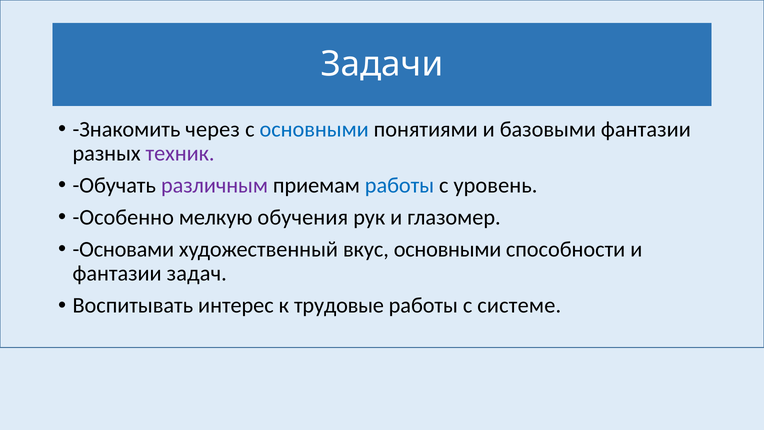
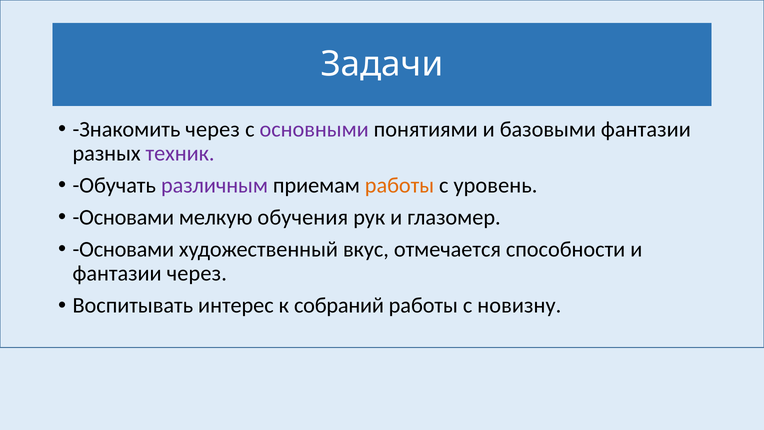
основными at (314, 129) colour: blue -> purple
работы at (399, 185) colour: blue -> orange
Особенно at (123, 217): Особенно -> Основами
вкус основными: основными -> отмечается
фантазии задач: задач -> через
трудовые: трудовые -> собраний
системе: системе -> новизну
